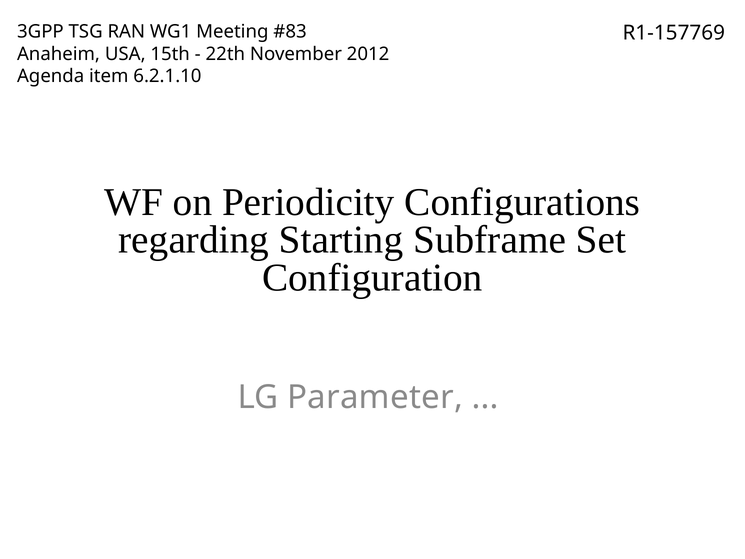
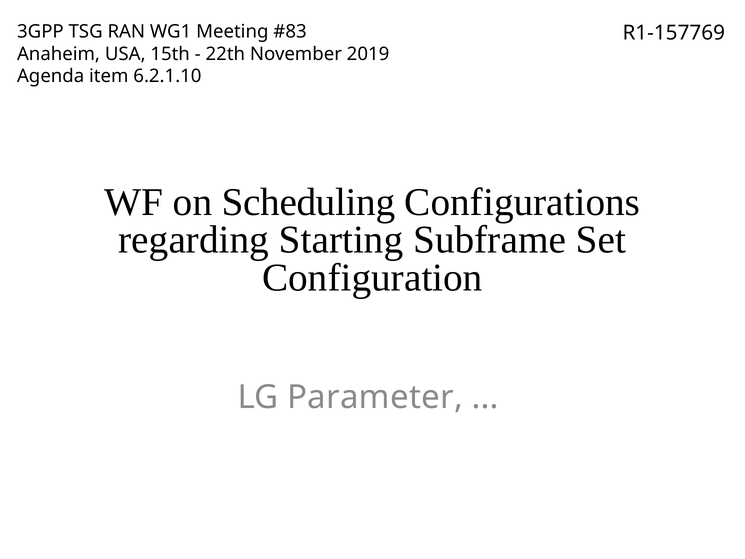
2012: 2012 -> 2019
Periodicity: Periodicity -> Scheduling
